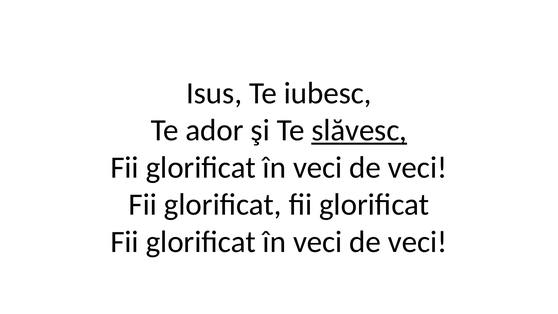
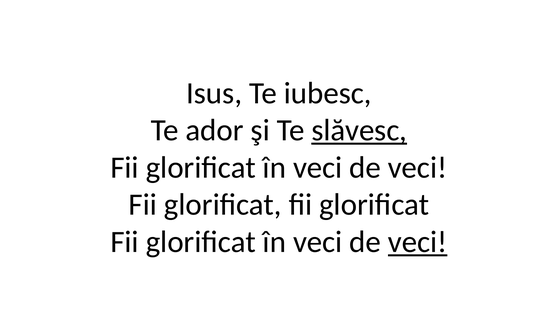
veci at (418, 242) underline: none -> present
